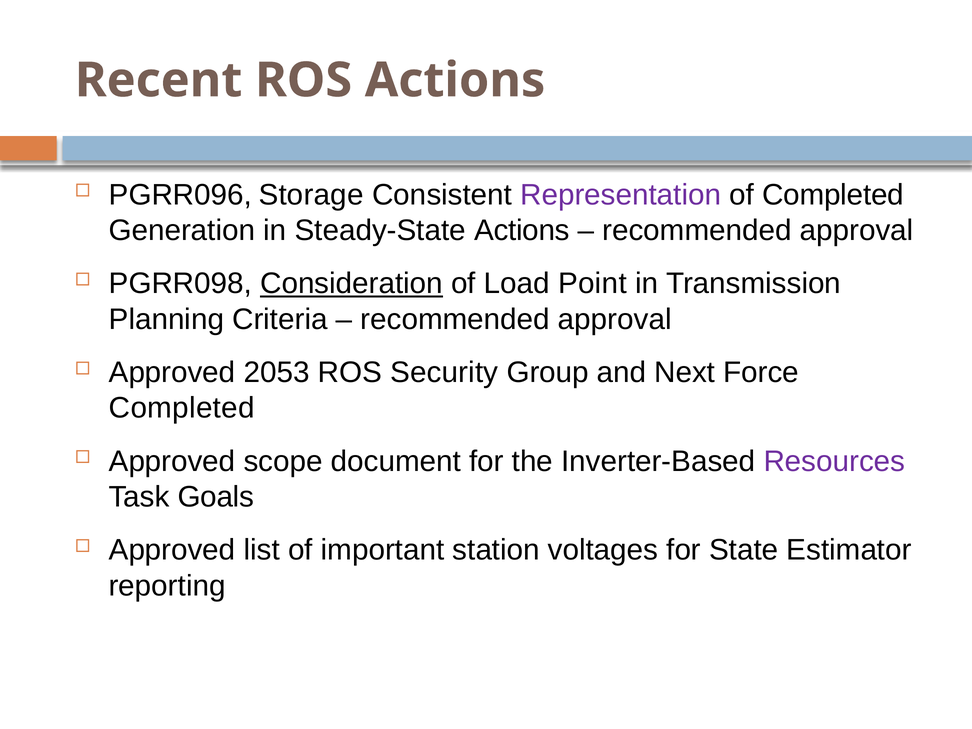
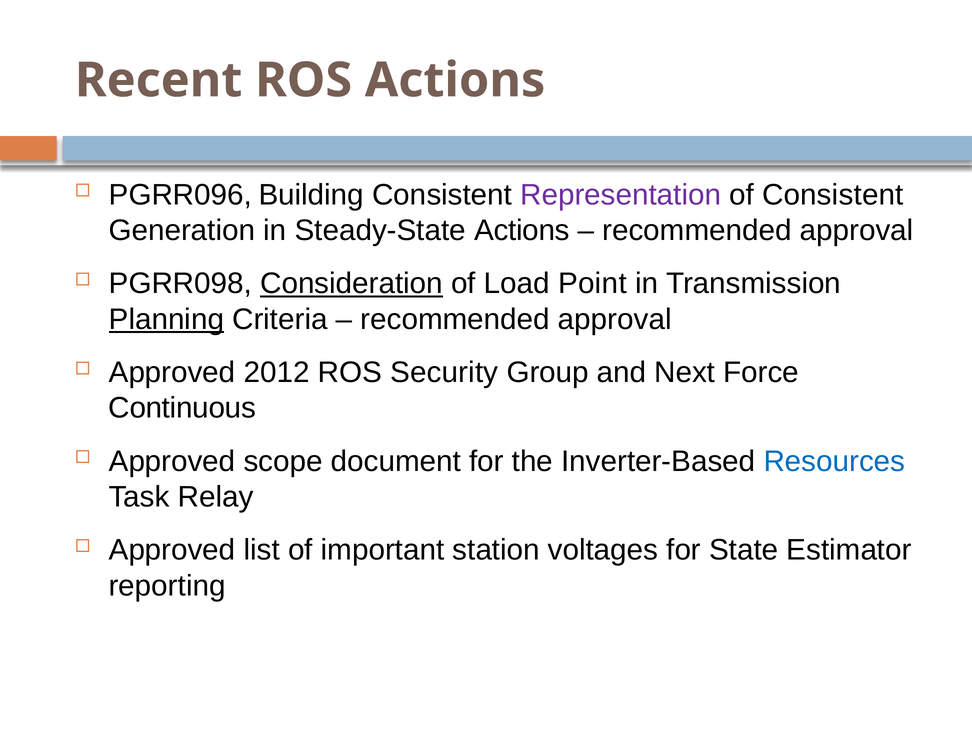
Storage: Storage -> Building
of Completed: Completed -> Consistent
Planning underline: none -> present
2053: 2053 -> 2012
Completed at (182, 408): Completed -> Continuous
Resources colour: purple -> blue
Goals: Goals -> Relay
